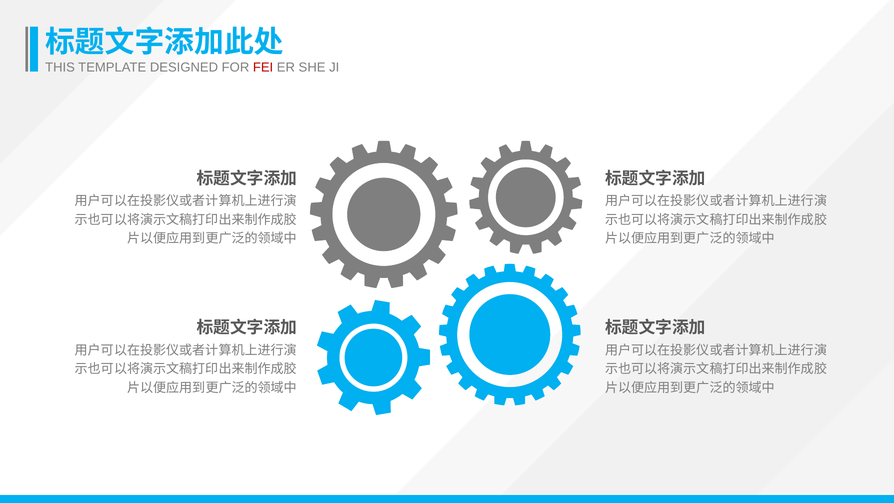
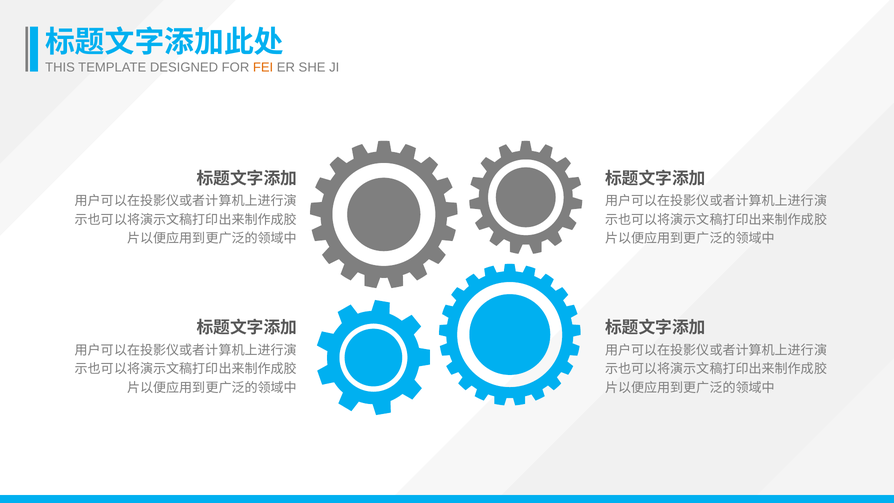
FEI colour: red -> orange
